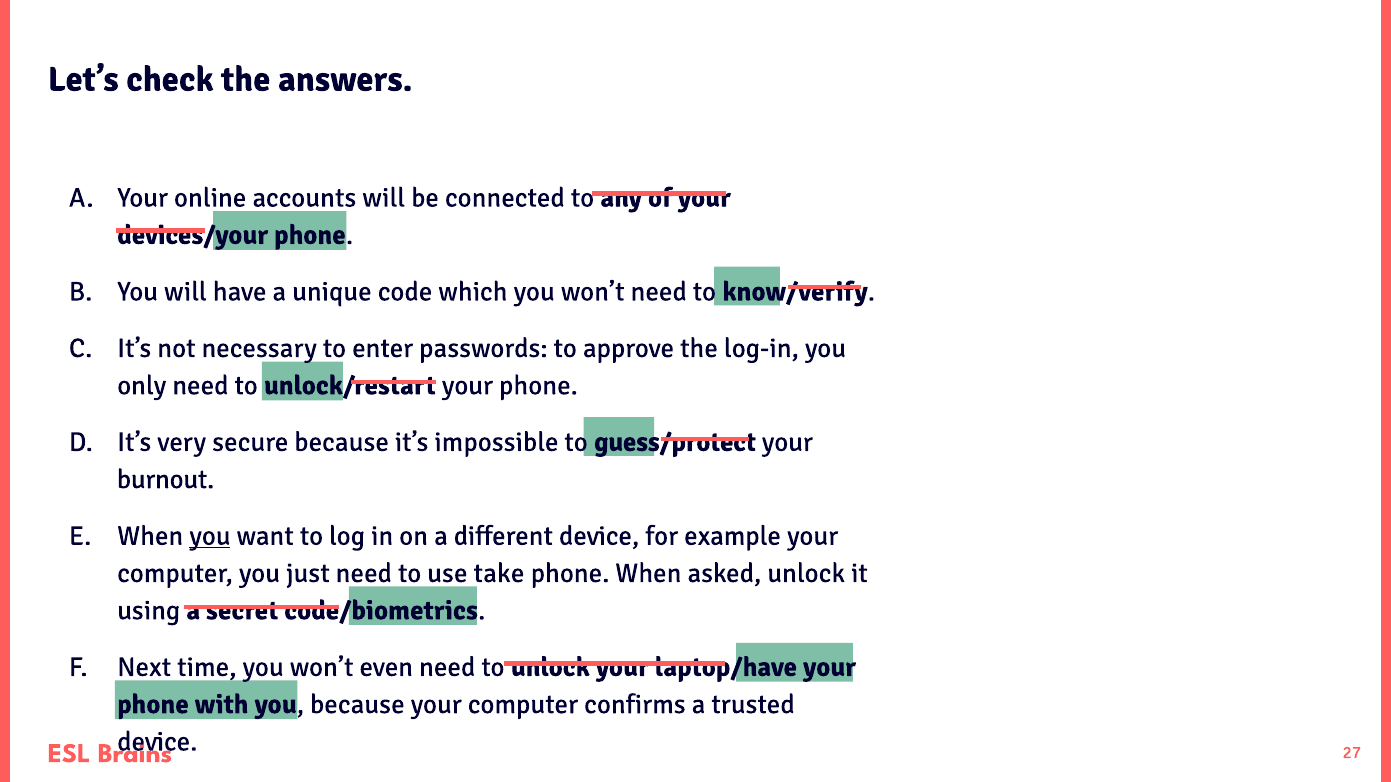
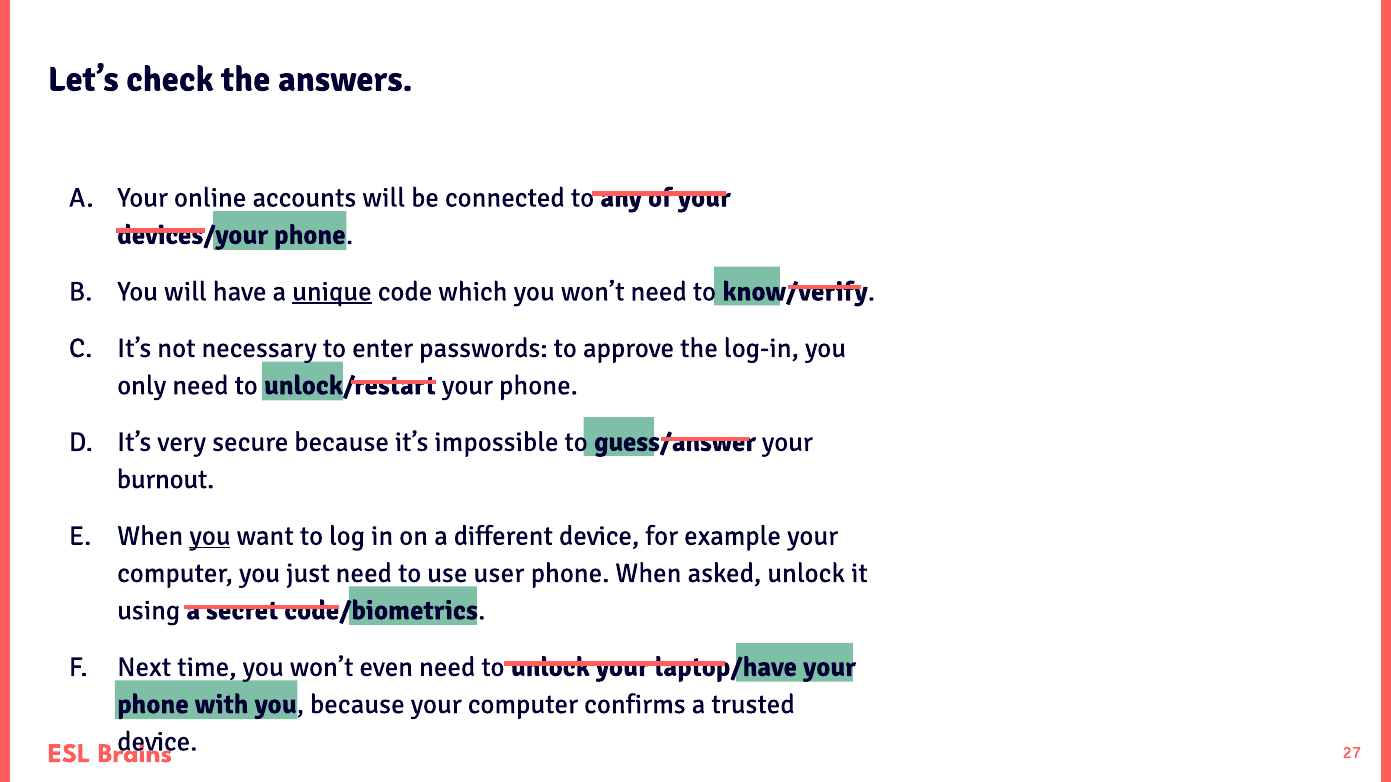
unique underline: none -> present
guess/protect: guess/protect -> guess/answer
take: take -> user
